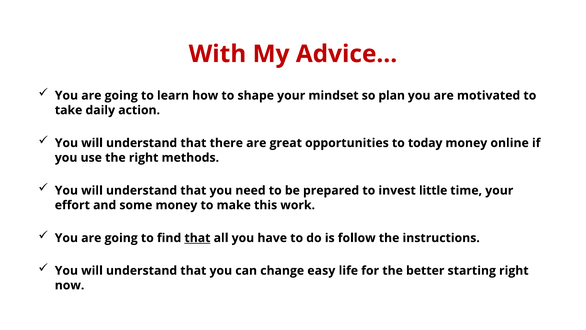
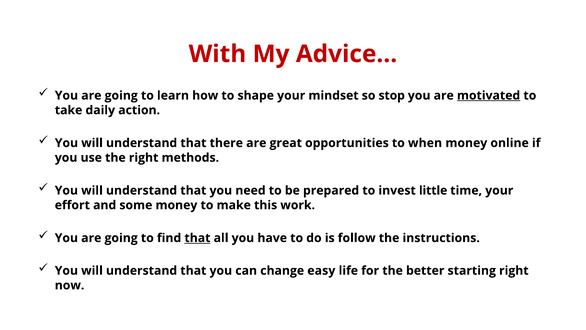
plan: plan -> stop
motivated underline: none -> present
today: today -> when
